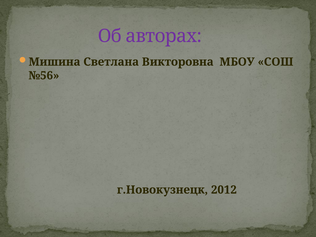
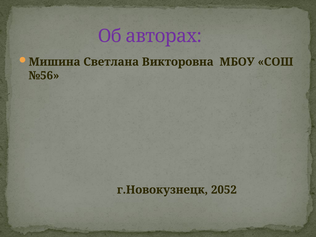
2012: 2012 -> 2052
